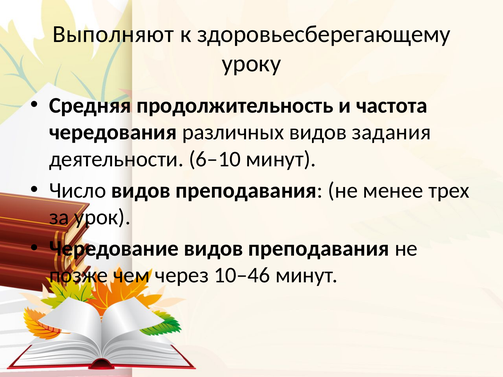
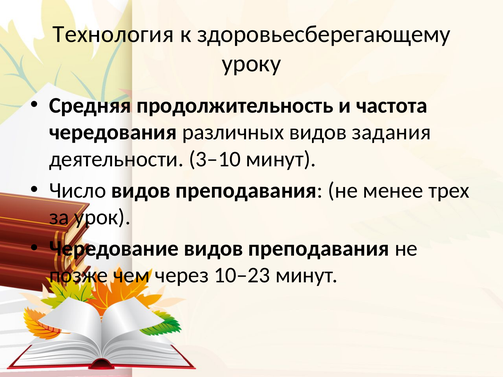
Выполняют: Выполняют -> Технология
6–10: 6–10 -> 3–10
10–46: 10–46 -> 10–23
